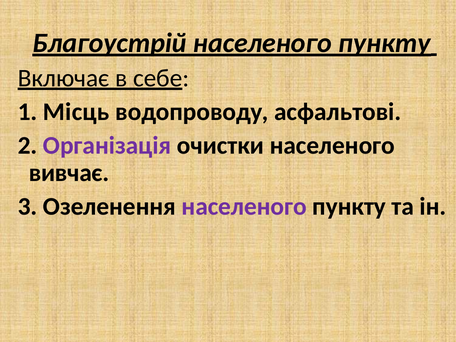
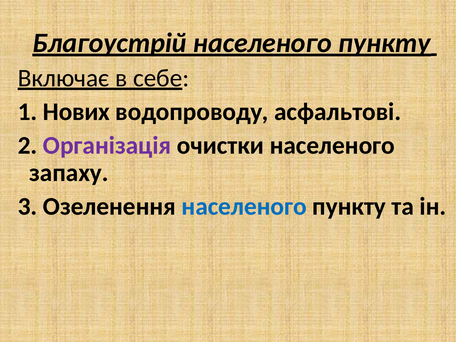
Місць: Місць -> Нових
вивчає: вивчає -> запаху
населеного at (244, 206) colour: purple -> blue
